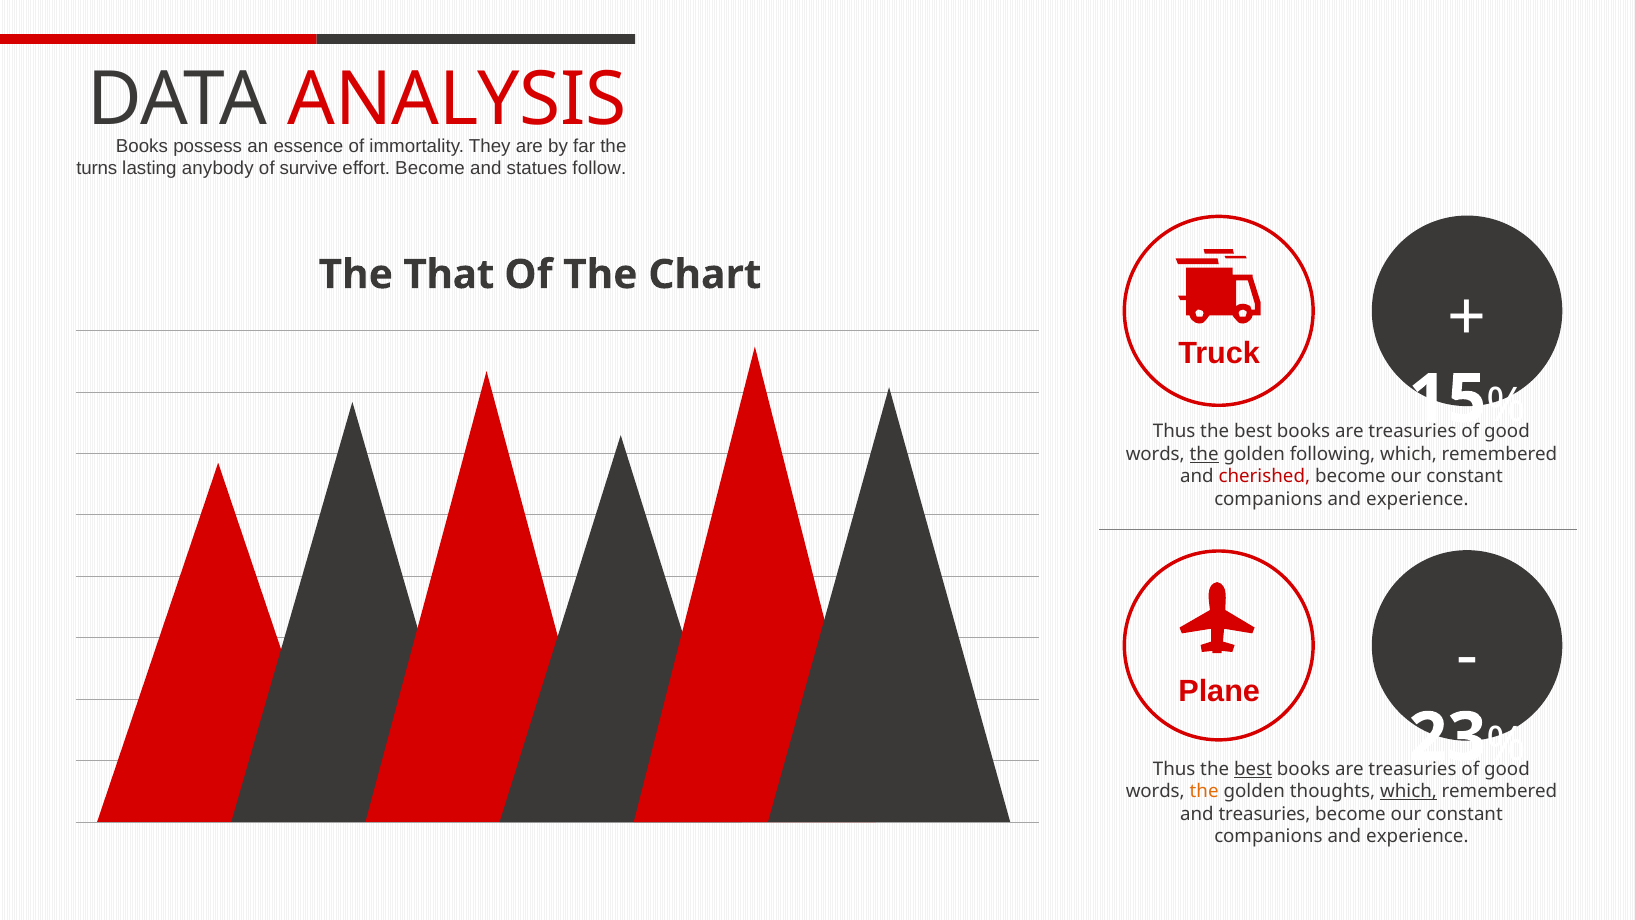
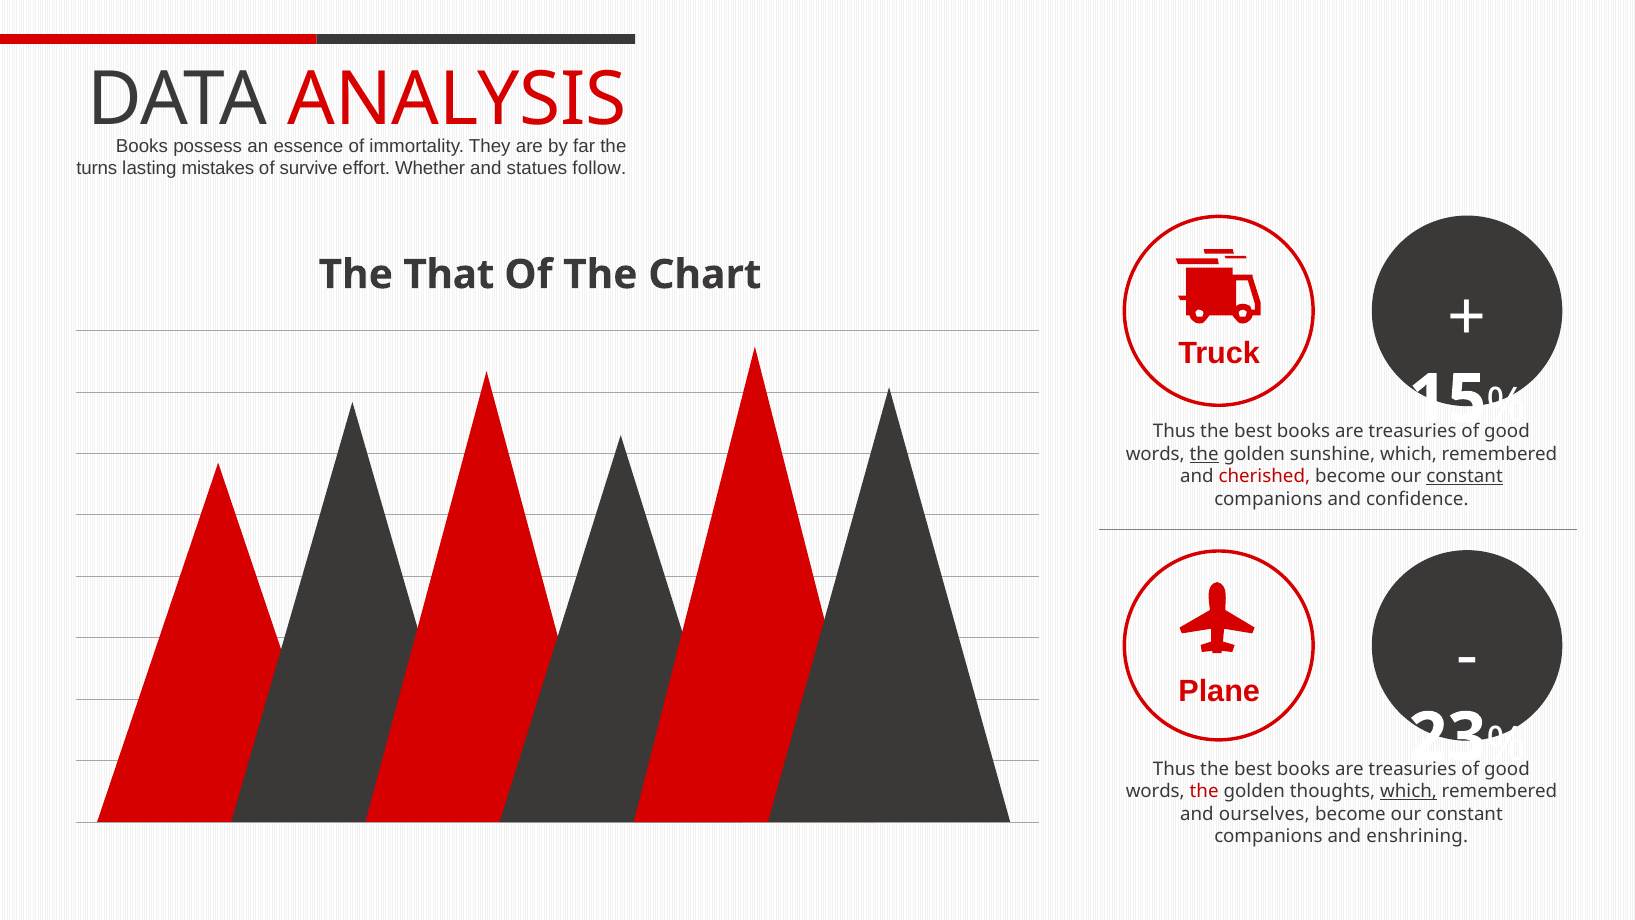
anybody: anybody -> mistakes
effort Become: Become -> Whether
following: following -> sunshine
constant at (1465, 477) underline: none -> present
experience at (1417, 499): experience -> confidence
best at (1253, 769) underline: present -> none
the at (1204, 791) colour: orange -> red
and treasuries: treasuries -> ourselves
experience at (1417, 836): experience -> enshrining
